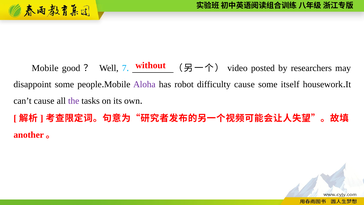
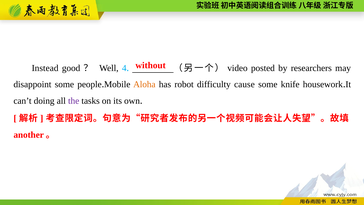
Mobile at (45, 68): Mobile -> Instead
7: 7 -> 4
Aloha colour: purple -> orange
itself: itself -> knife
can’t cause: cause -> doing
